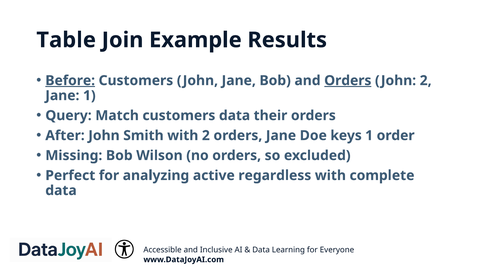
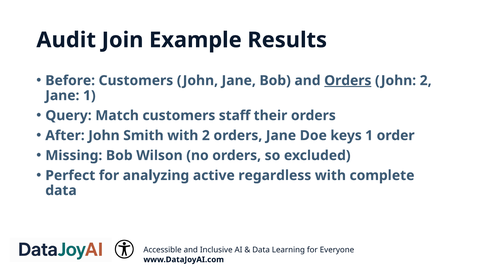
Table: Table -> Audit
Before underline: present -> none
customers data: data -> staff
